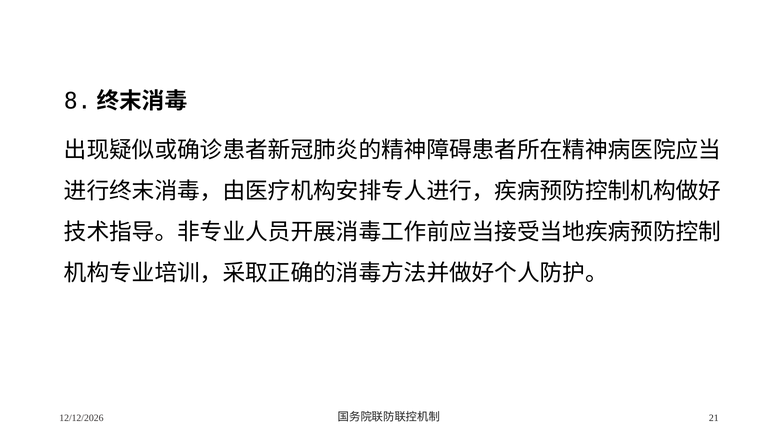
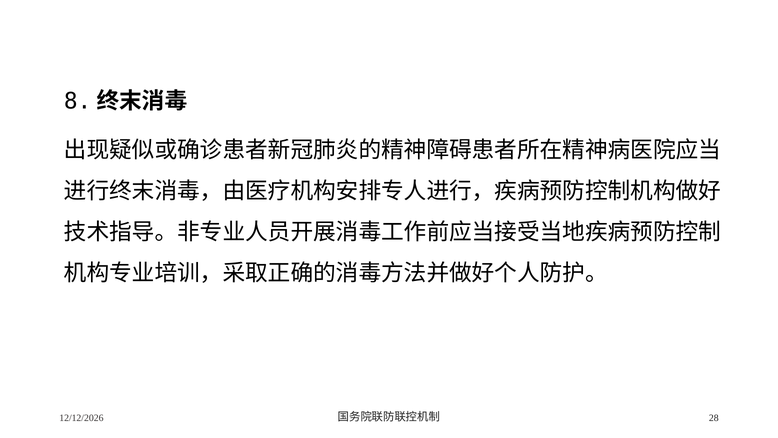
21: 21 -> 28
